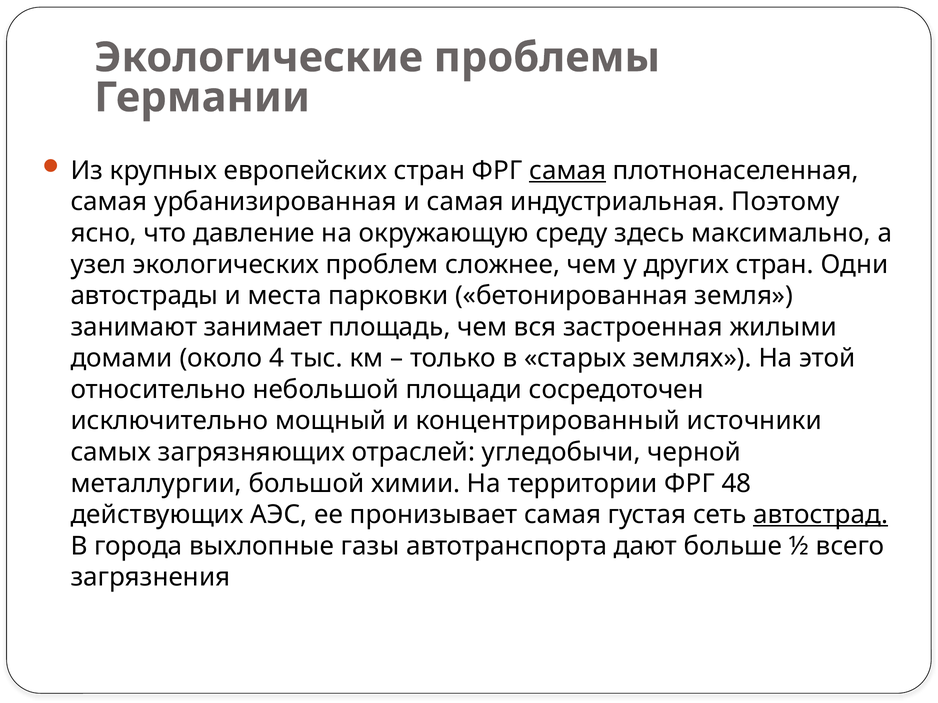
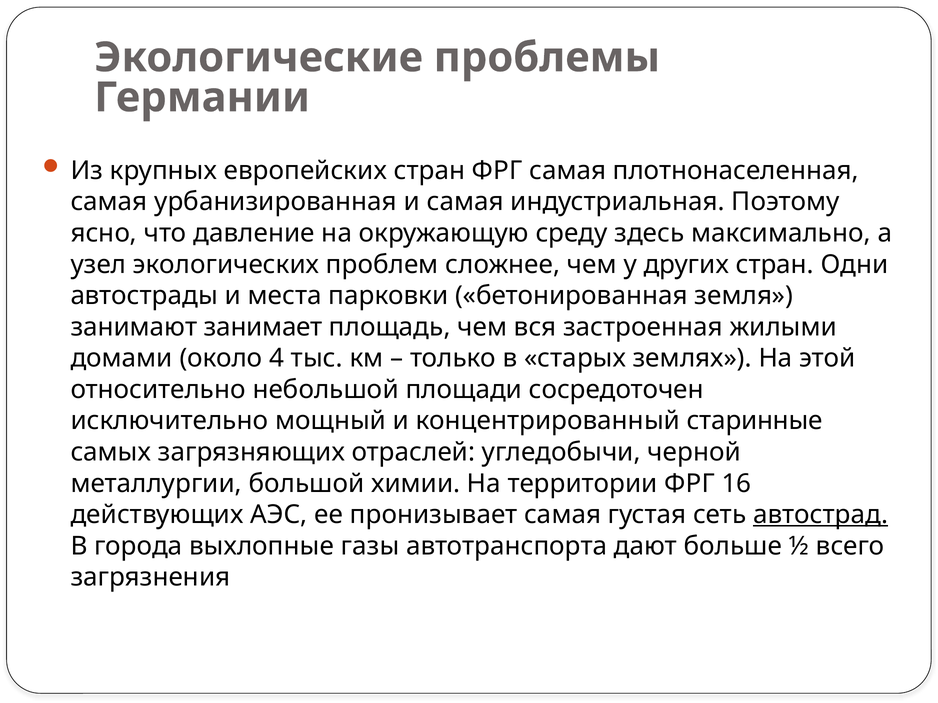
самая at (568, 171) underline: present -> none
источники: источники -> старинные
48: 48 -> 16
